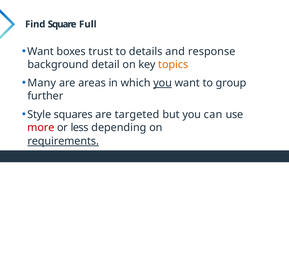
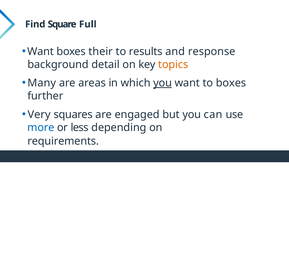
trust: trust -> their
details: details -> results
to group: group -> boxes
Style: Style -> Very
targeted: targeted -> engaged
more colour: red -> blue
requirements underline: present -> none
